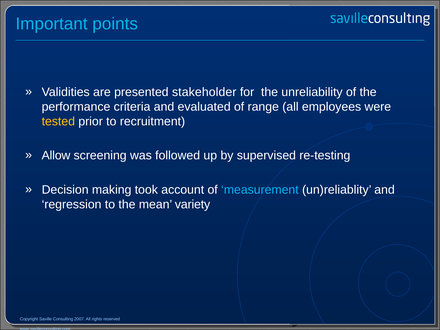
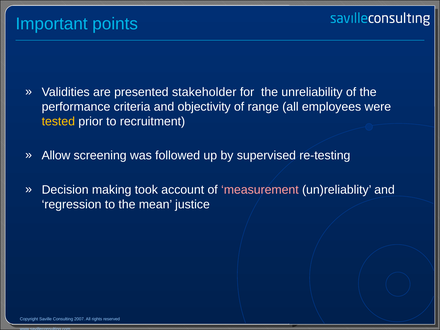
evaluated: evaluated -> objectivity
measurement colour: light blue -> pink
variety: variety -> justice
